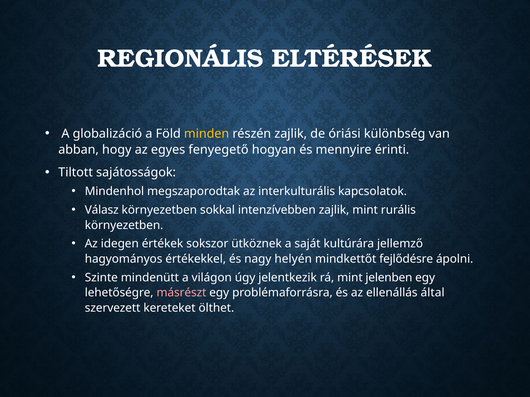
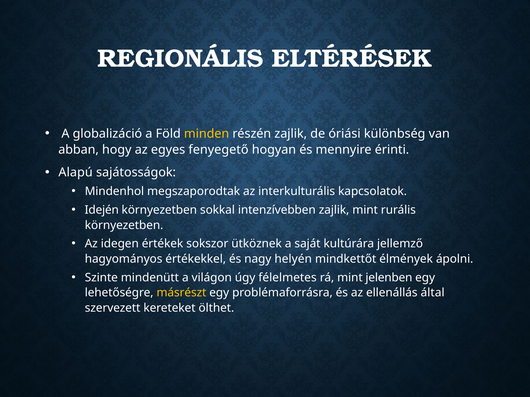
Tiltott: Tiltott -> Alapú
Válasz: Válasz -> Idején
fejlődésre: fejlődésre -> élmények
jelentkezik: jelentkezik -> félelmetes
másrészt colour: pink -> yellow
